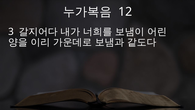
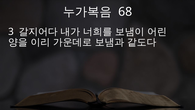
12: 12 -> 68
